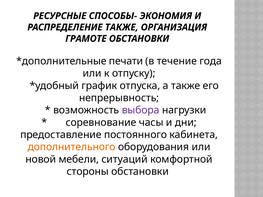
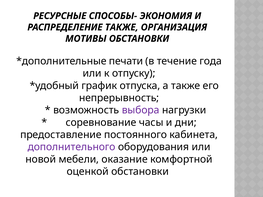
ГРАМОТЕ: ГРАМОТЕ -> МОТИВЫ
дополнительного colour: orange -> purple
ситуаций: ситуаций -> оказание
стороны: стороны -> оценкой
